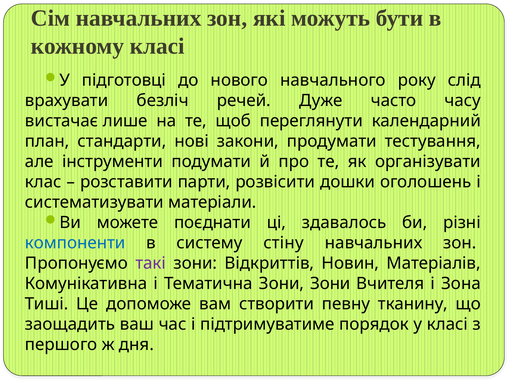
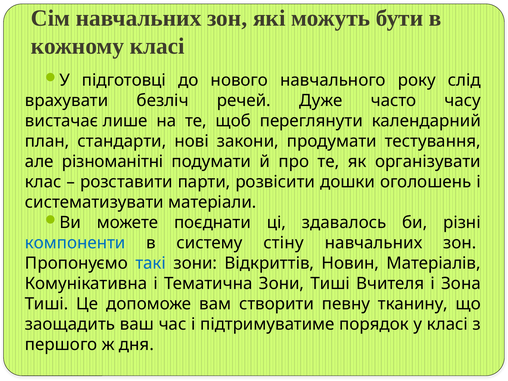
інструменти: інструменти -> різноманітні
такі colour: purple -> blue
Зони Зони: Зони -> Тиші
